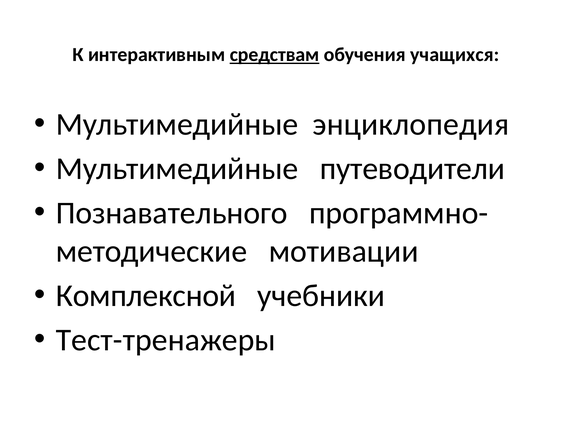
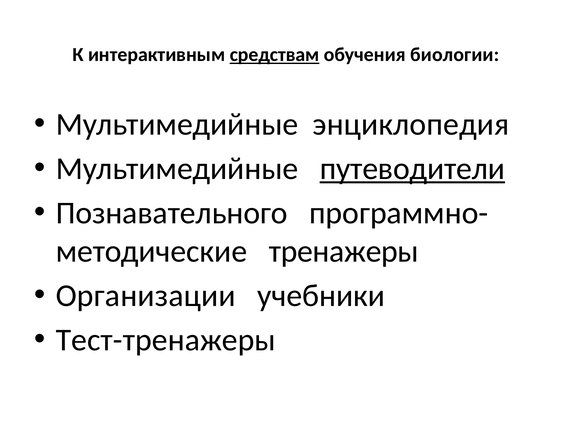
учащихся: учащихся -> биологии
путеводители underline: none -> present
мотивации: мотивации -> тренажеры
Комплексной: Комплексной -> Организации
